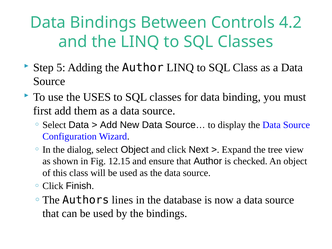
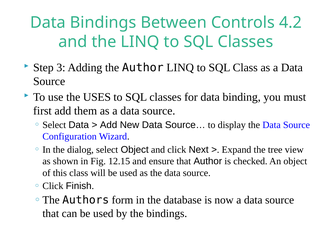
5: 5 -> 3
lines: lines -> form
